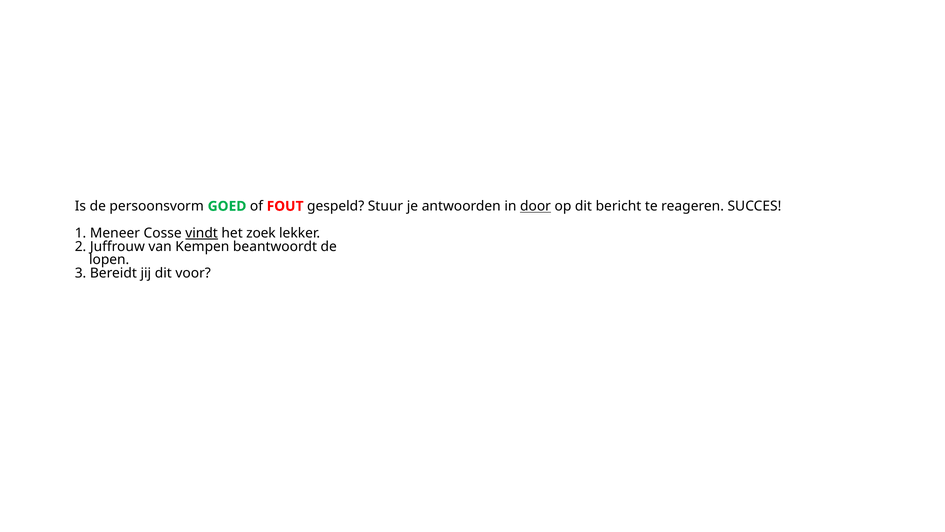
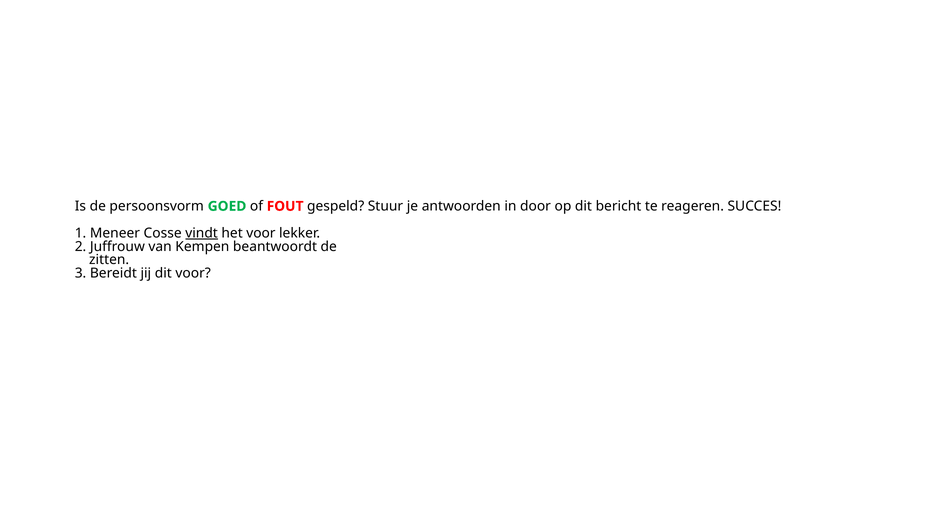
door underline: present -> none
het zoek: zoek -> voor
lopen: lopen -> zitten
